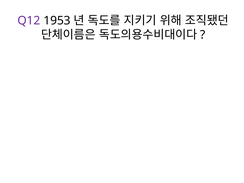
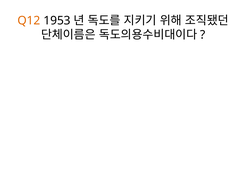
Q12 colour: purple -> orange
